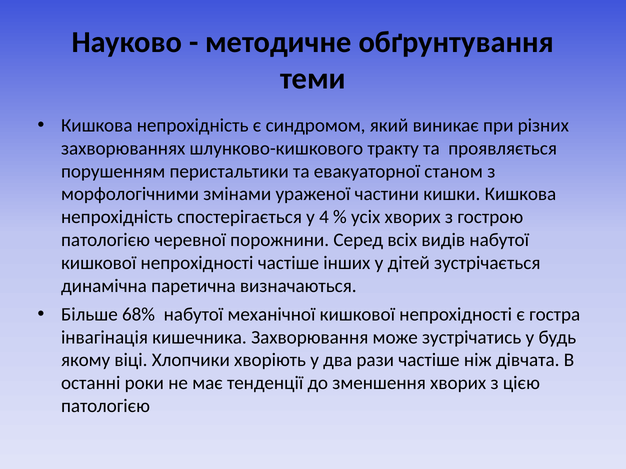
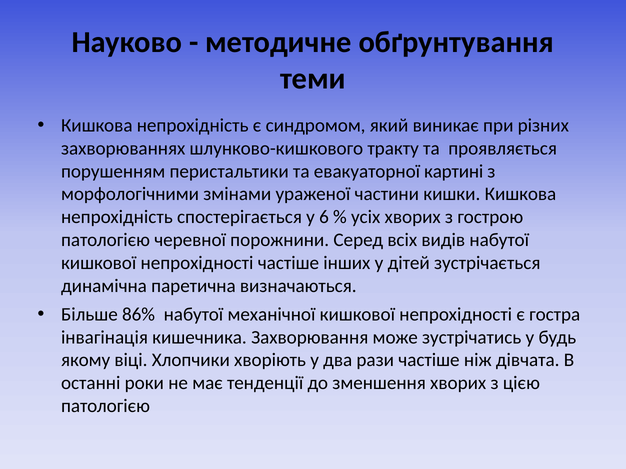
станом: станом -> картині
4: 4 -> 6
68%: 68% -> 86%
